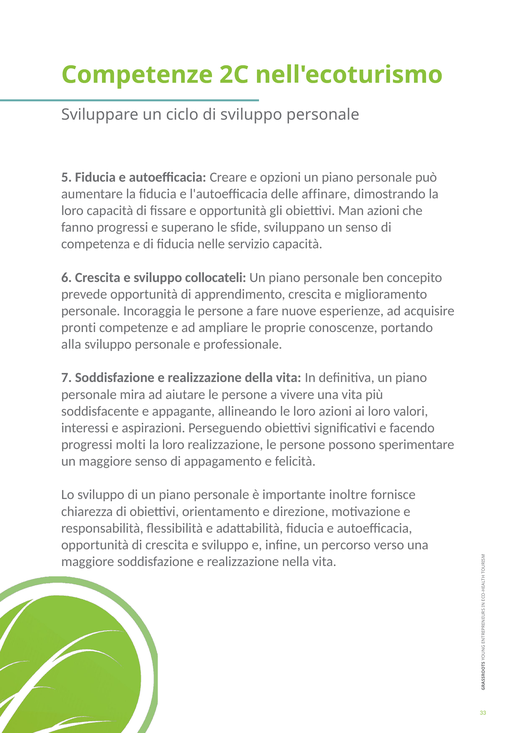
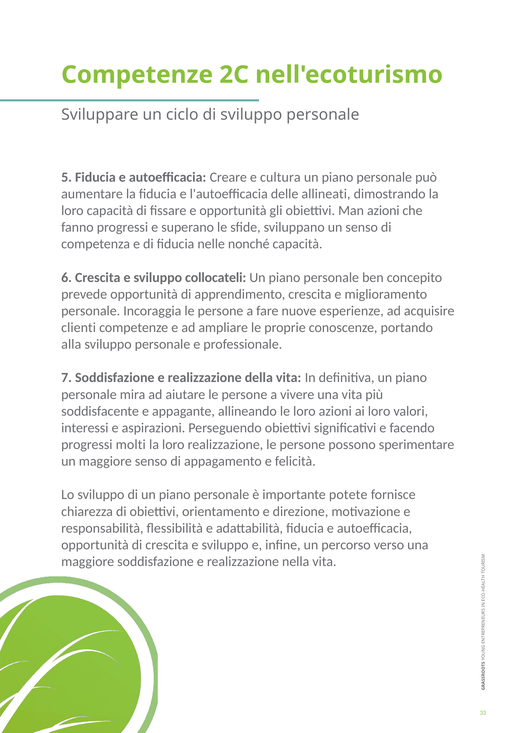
opzioni: opzioni -> cultura
affinare: affinare -> allineati
servizio: servizio -> nonché
pronti: pronti -> clienti
inoltre: inoltre -> potete
